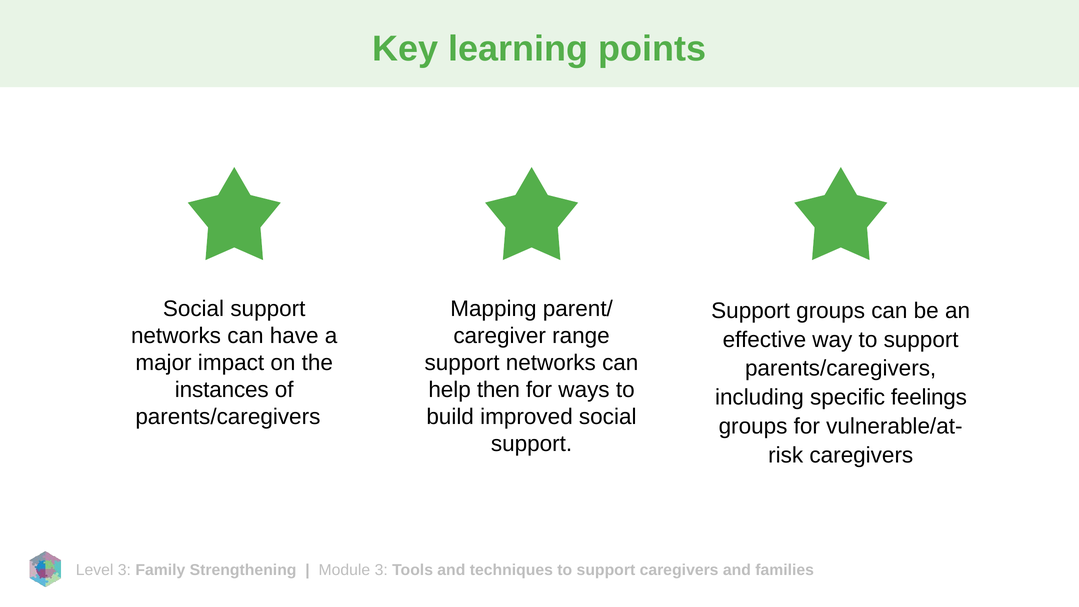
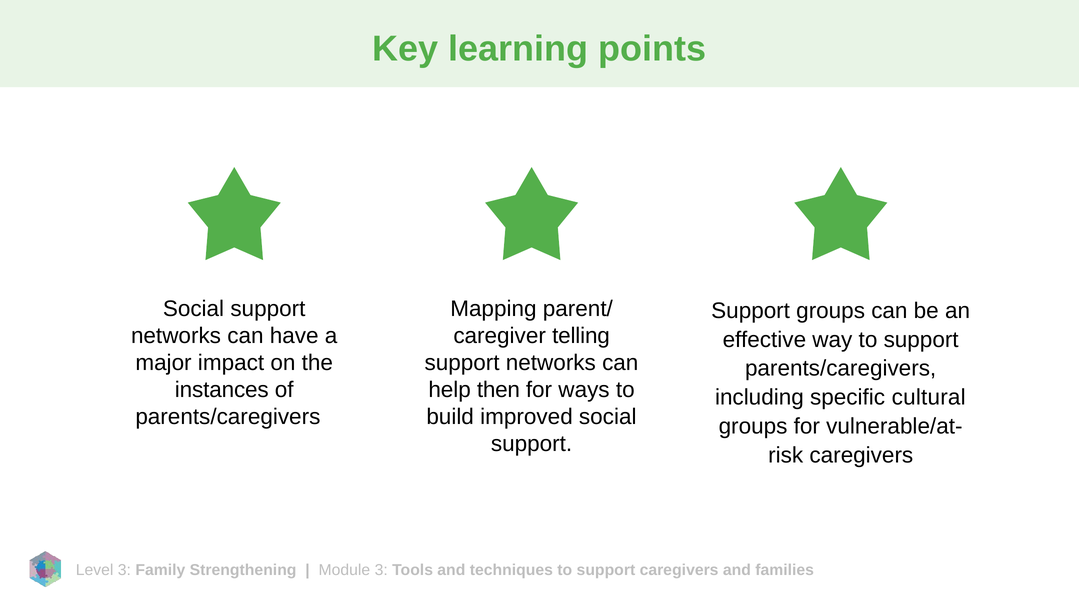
range: range -> telling
feelings: feelings -> cultural
